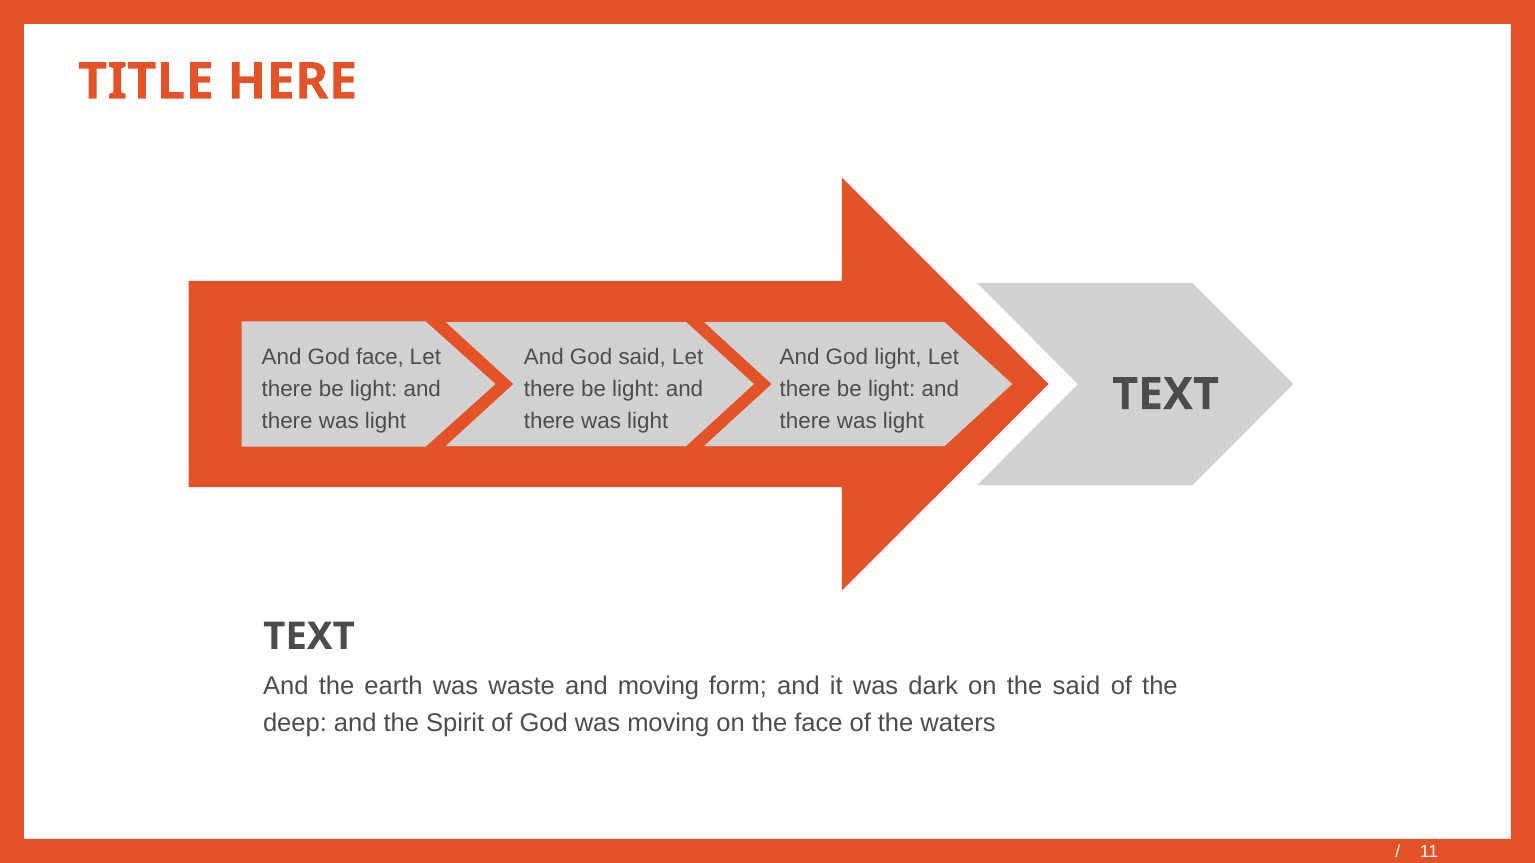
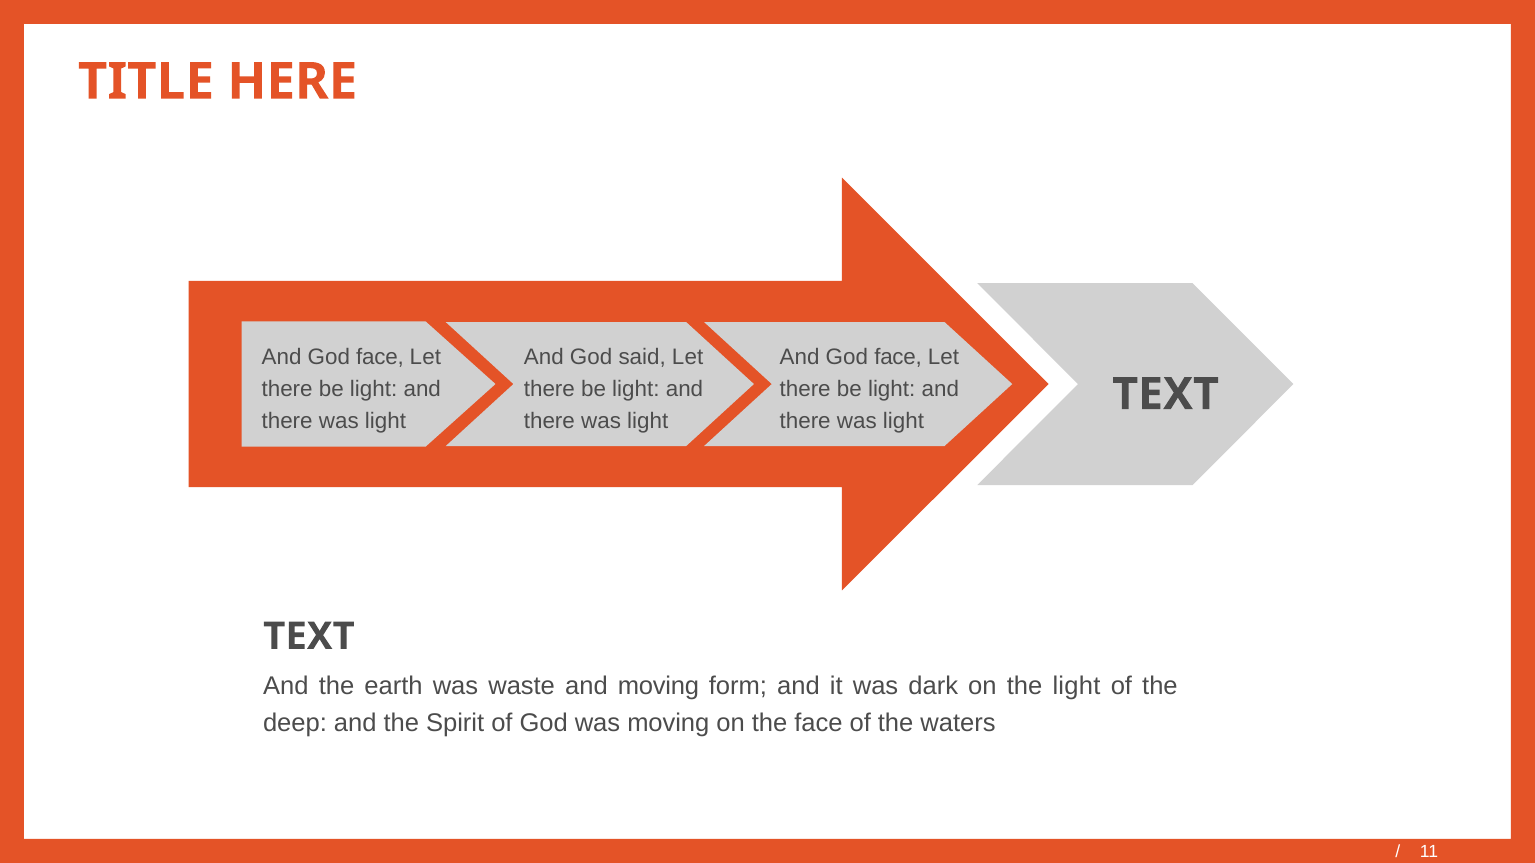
light at (898, 357): light -> face
the said: said -> light
